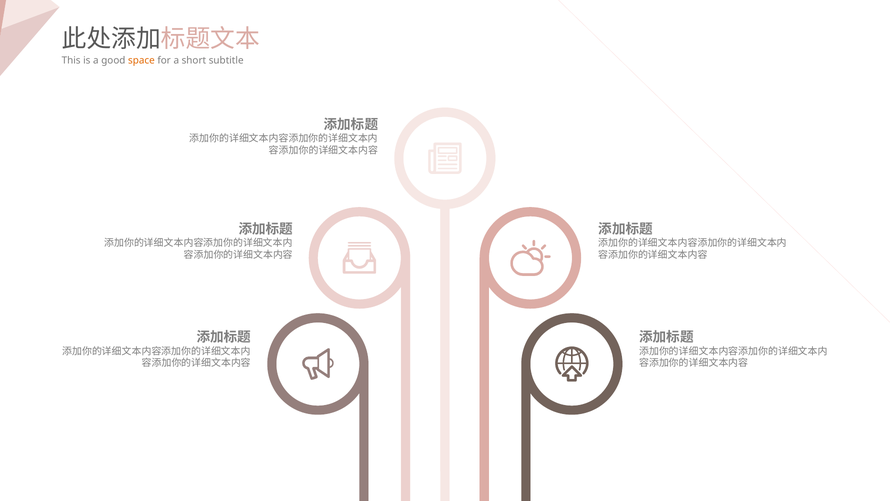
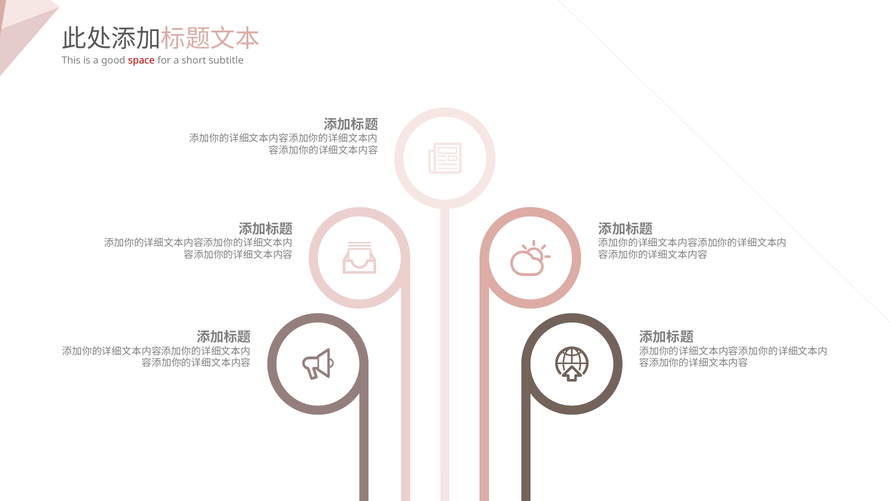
space colour: orange -> red
